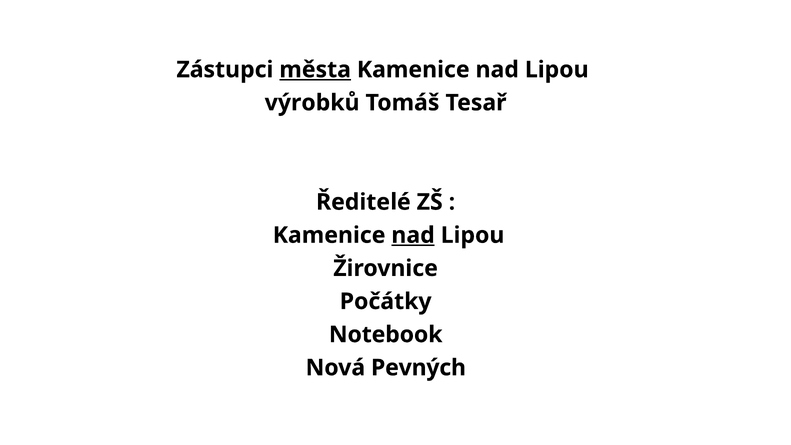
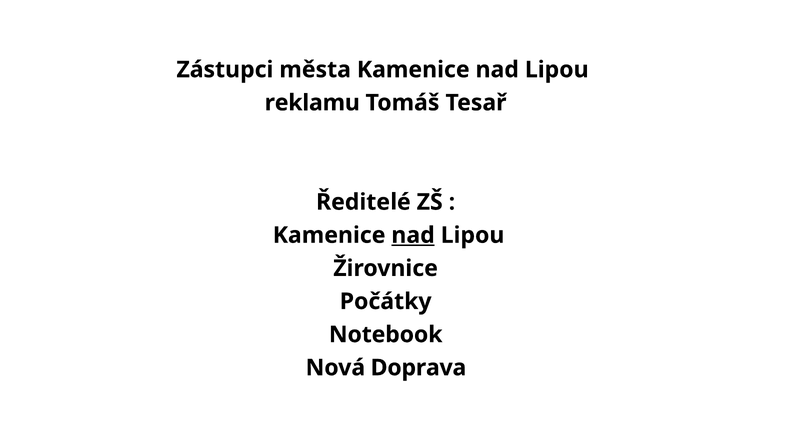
města underline: present -> none
výrobků: výrobků -> reklamu
Pevných: Pevných -> Doprava
